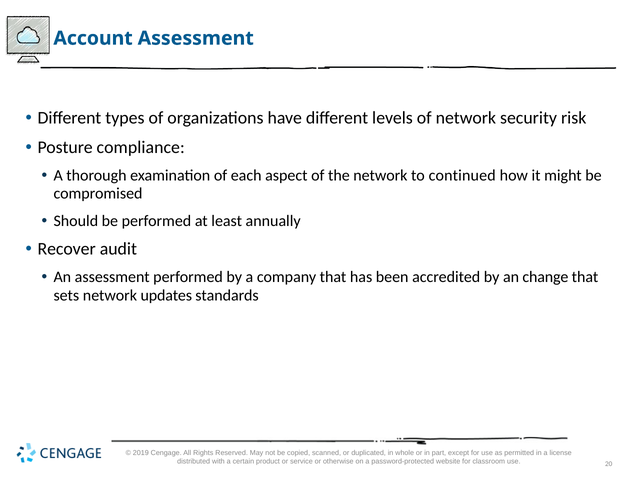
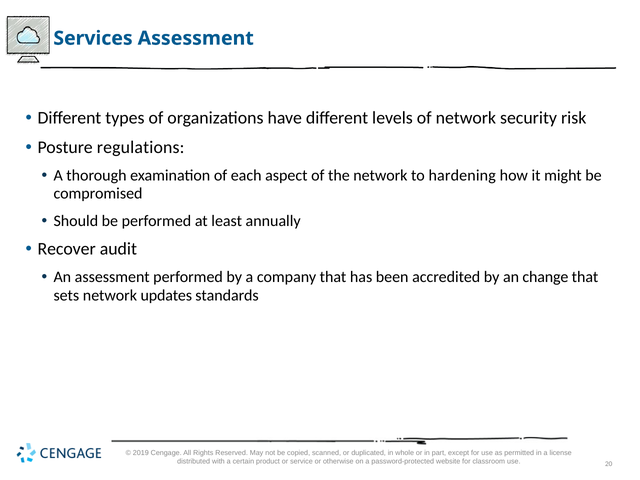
Account: Account -> Services
compliance: compliance -> regulations
continued: continued -> hardening
